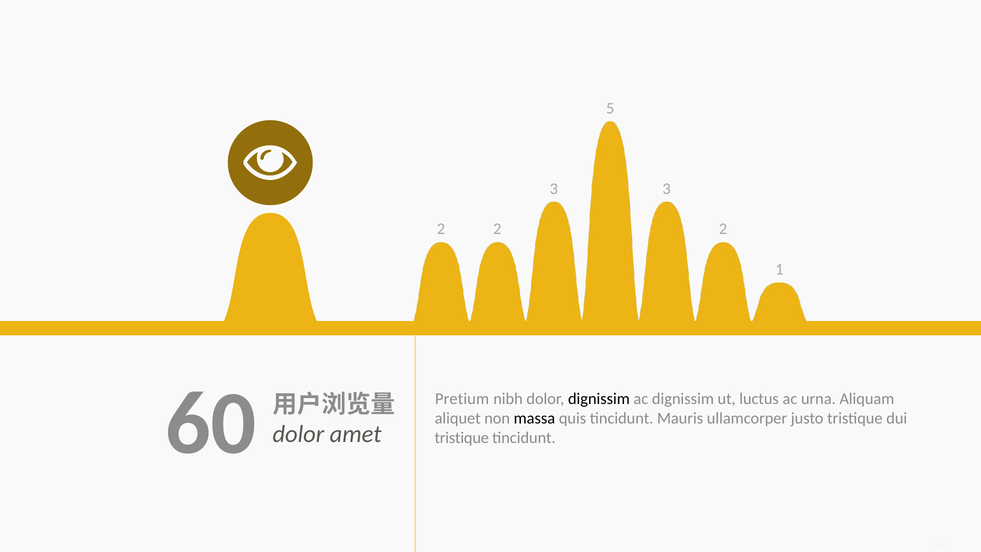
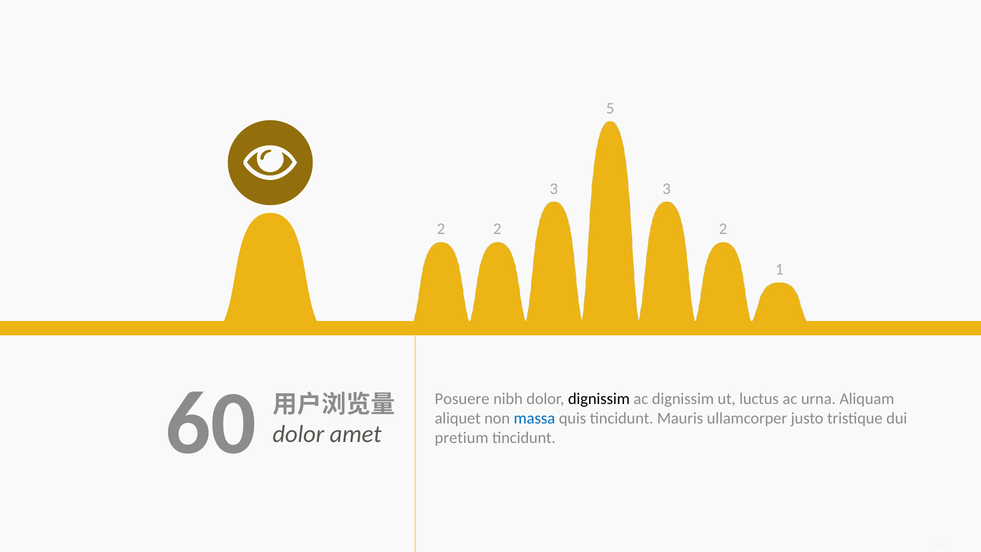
Pretium: Pretium -> Posuere
massa colour: black -> blue
tristique at (462, 438): tristique -> pretium
